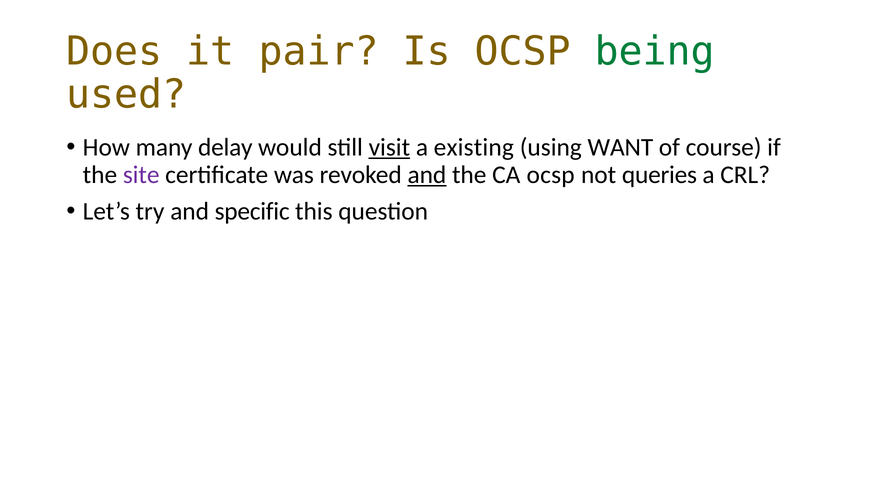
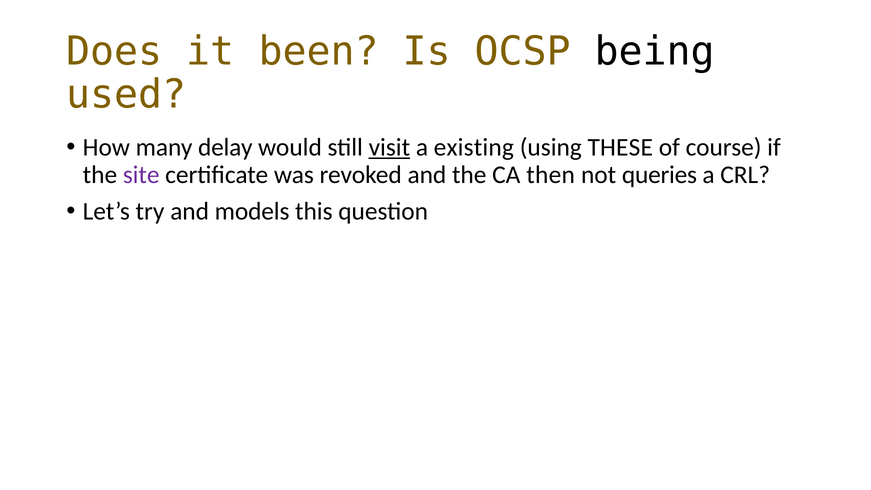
pair: pair -> been
being colour: green -> black
WANT: WANT -> THESE
and at (427, 175) underline: present -> none
CA ocsp: ocsp -> then
specific: specific -> models
